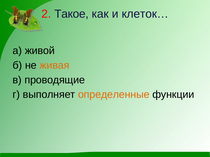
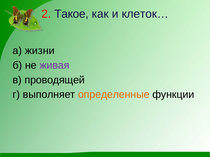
живой: живой -> жизни
живая colour: orange -> purple
проводящие: проводящие -> проводящей
